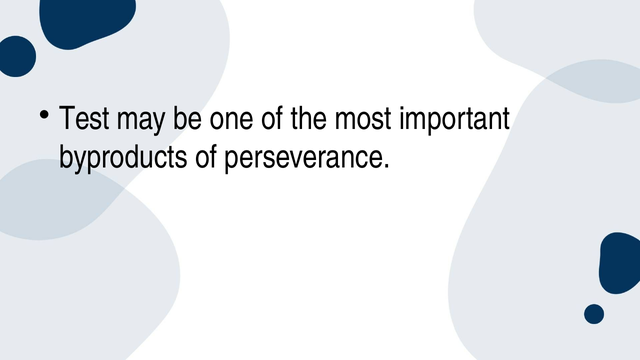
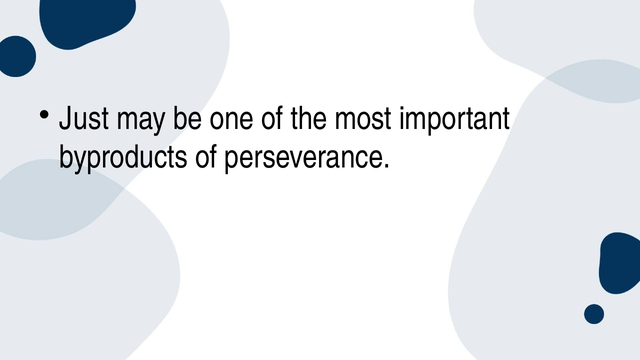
Test: Test -> Just
